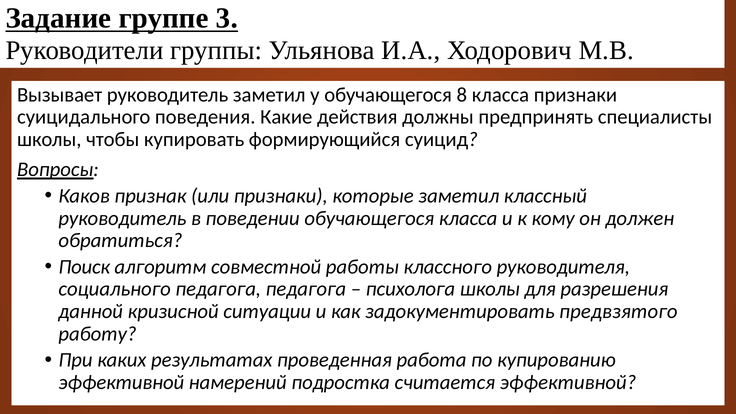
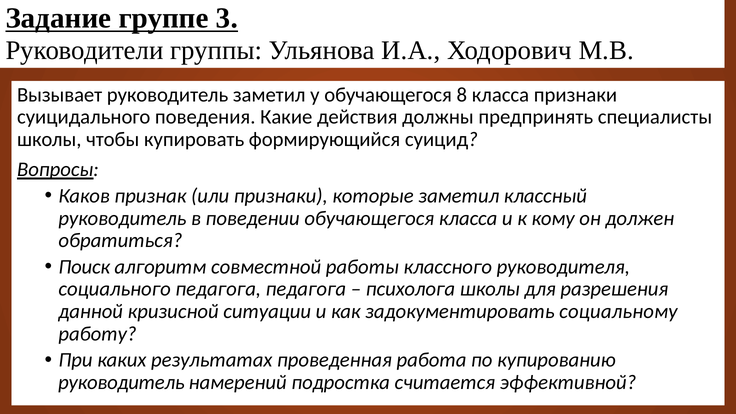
предвзятого: предвзятого -> социальному
эффективной at (121, 383): эффективной -> руководитель
